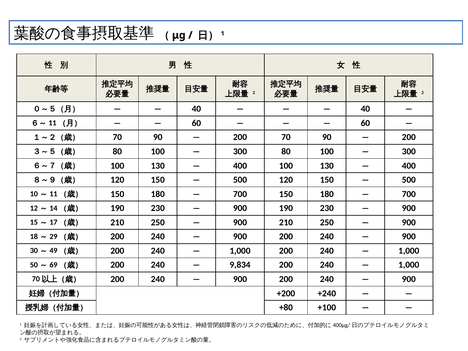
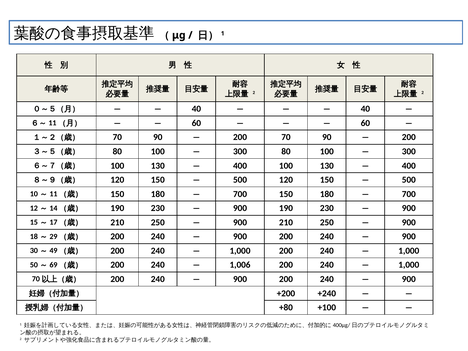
9,834: 9,834 -> 1,006
